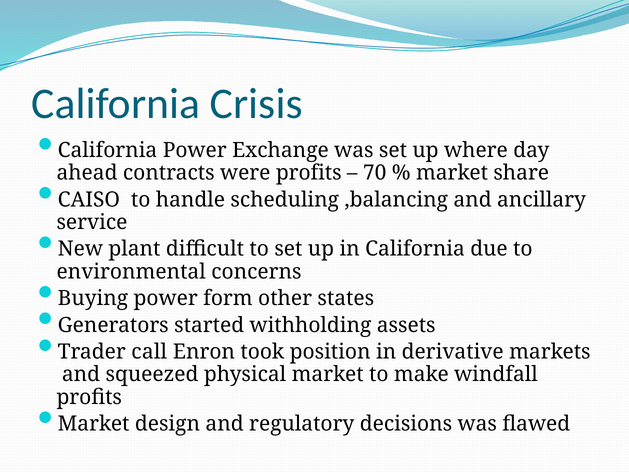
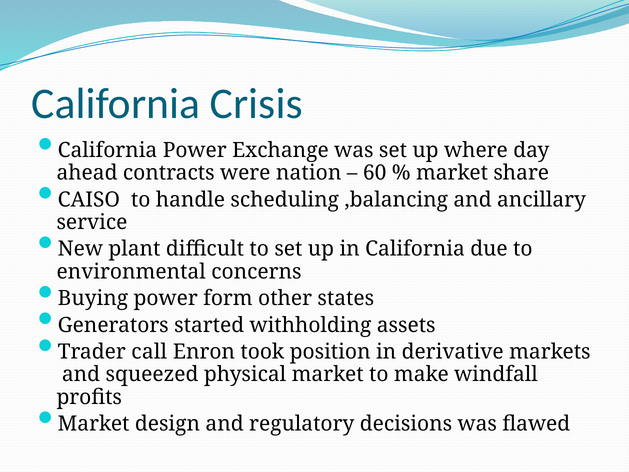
were profits: profits -> nation
70: 70 -> 60
